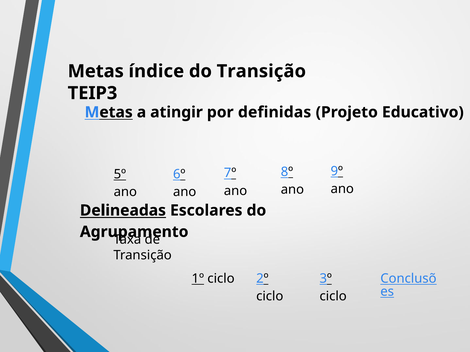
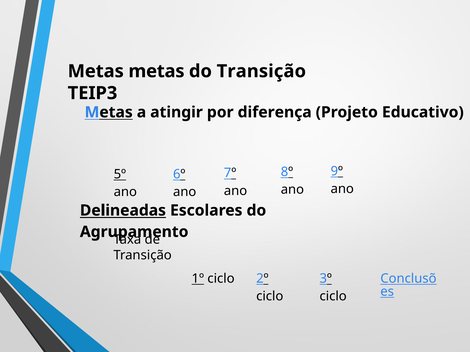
Metas índice: índice -> metas
definidas: definidas -> diferença
